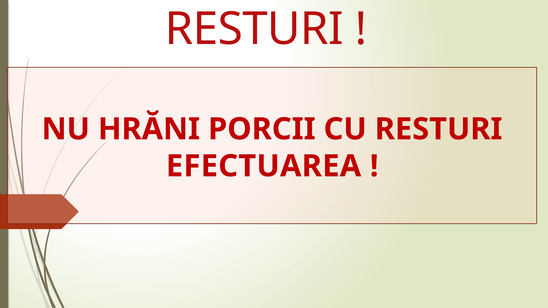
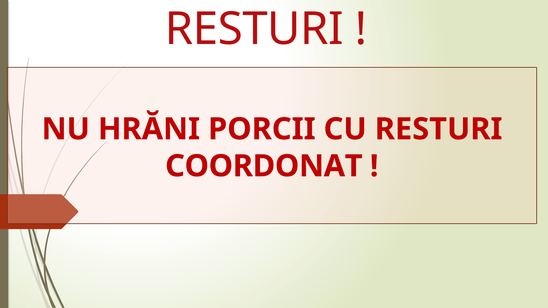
EFECTUAREA: EFECTUAREA -> COORDONAT
